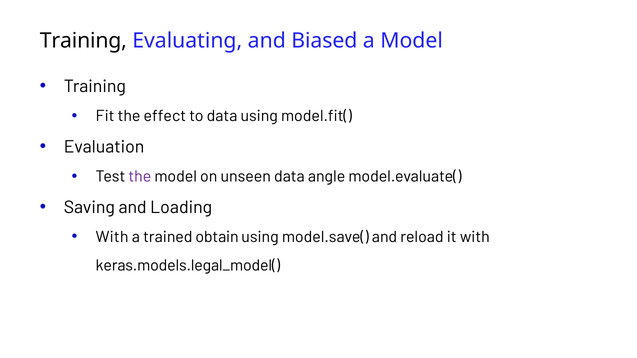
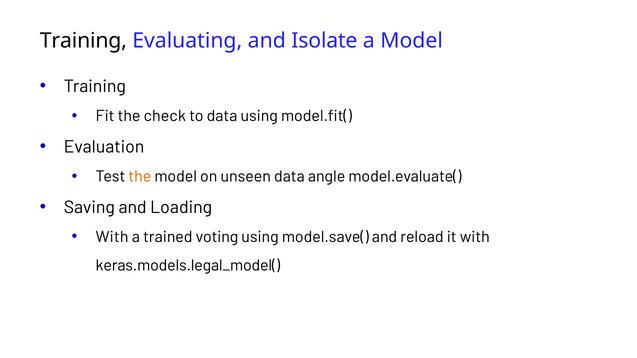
Biased: Biased -> Isolate
effect: effect -> check
the at (140, 177) colour: purple -> orange
obtain: obtain -> voting
